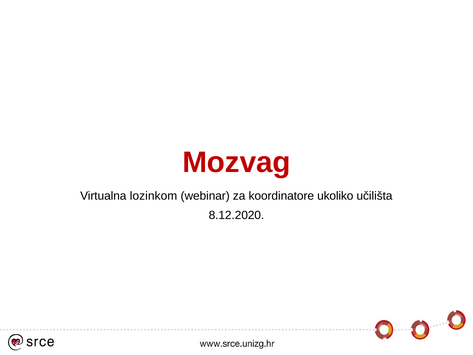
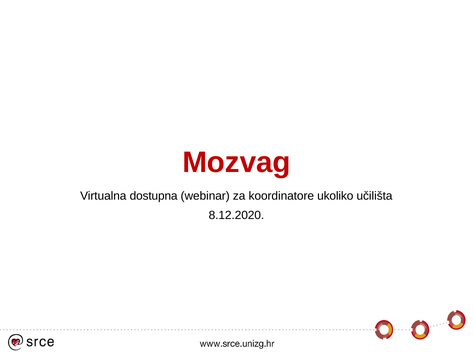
lozinkom: lozinkom -> dostupna
